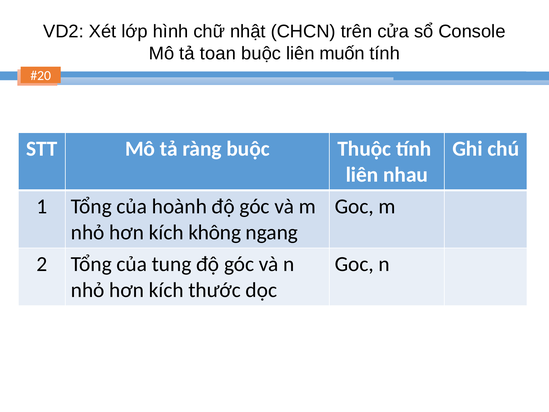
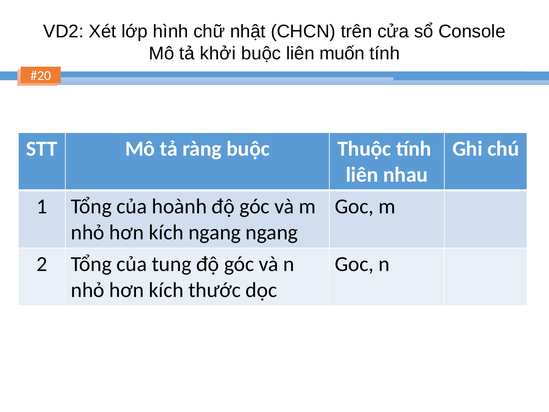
toan: toan -> khởi
kích không: không -> ngang
